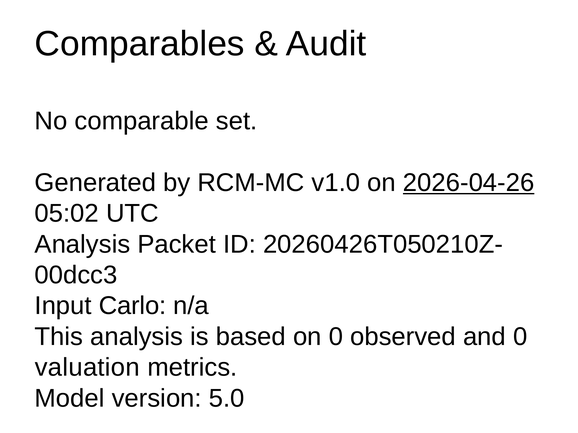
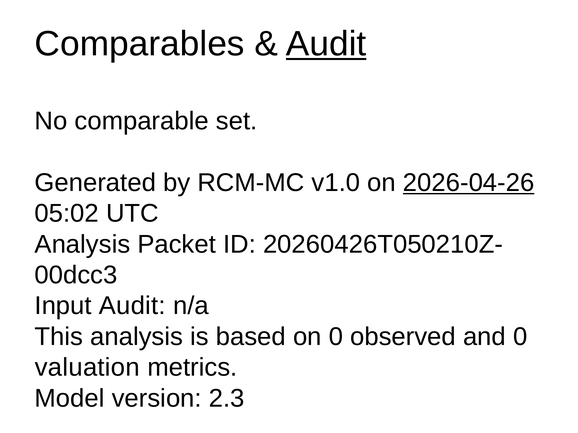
Audit at (326, 44) underline: none -> present
Input Carlo: Carlo -> Audit
5.0: 5.0 -> 2.3
